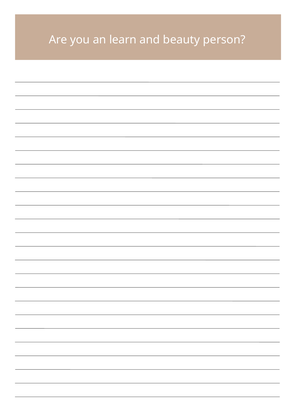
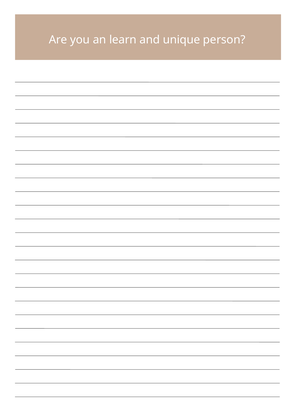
beauty: beauty -> unique
